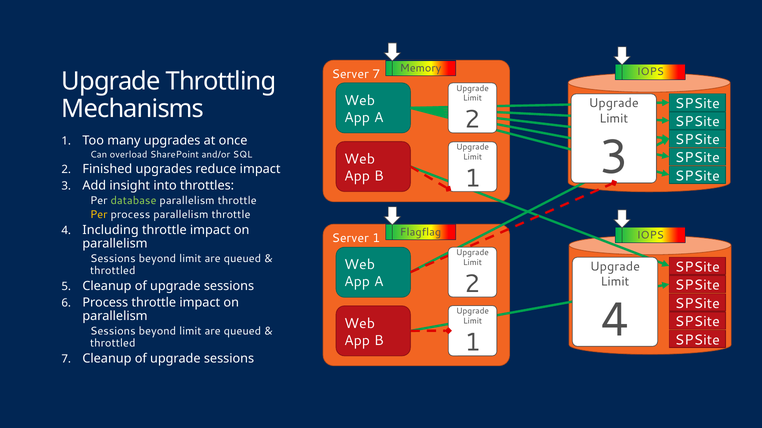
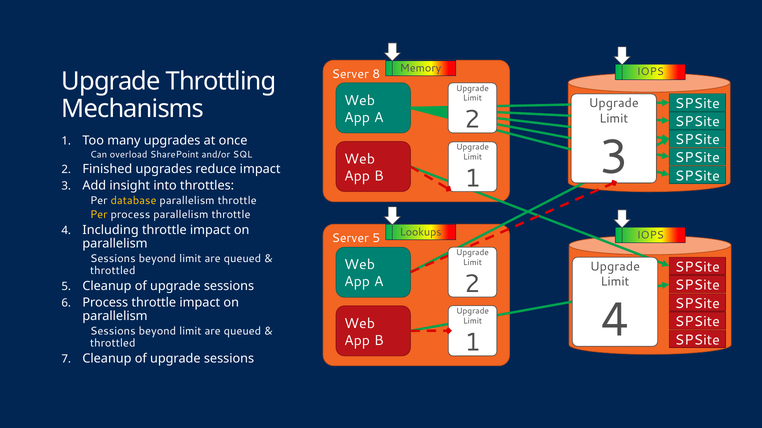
Server 7: 7 -> 8
database colour: light green -> yellow
Flagflag: Flagflag -> Lookups
Server 1: 1 -> 5
